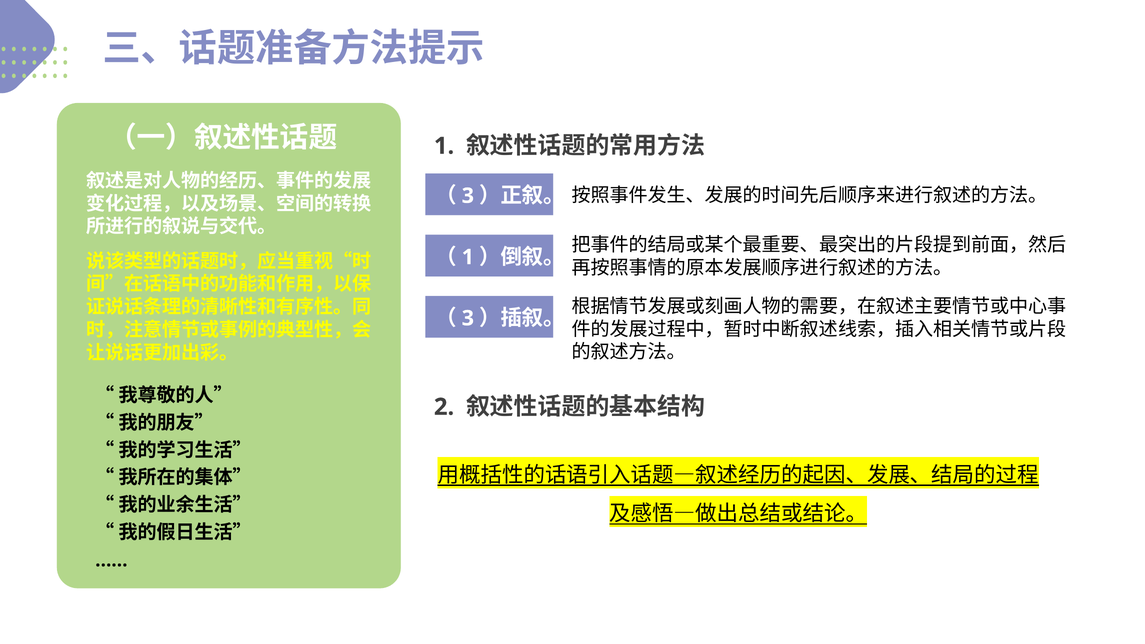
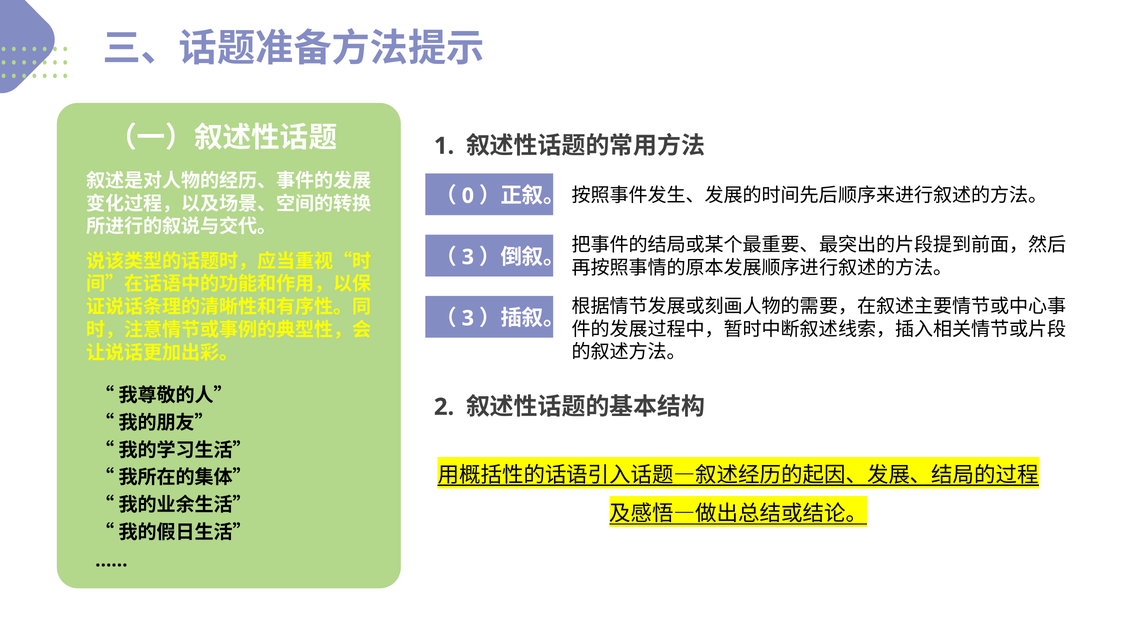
3 at (468, 196): 3 -> 0
1 at (468, 257): 1 -> 3
